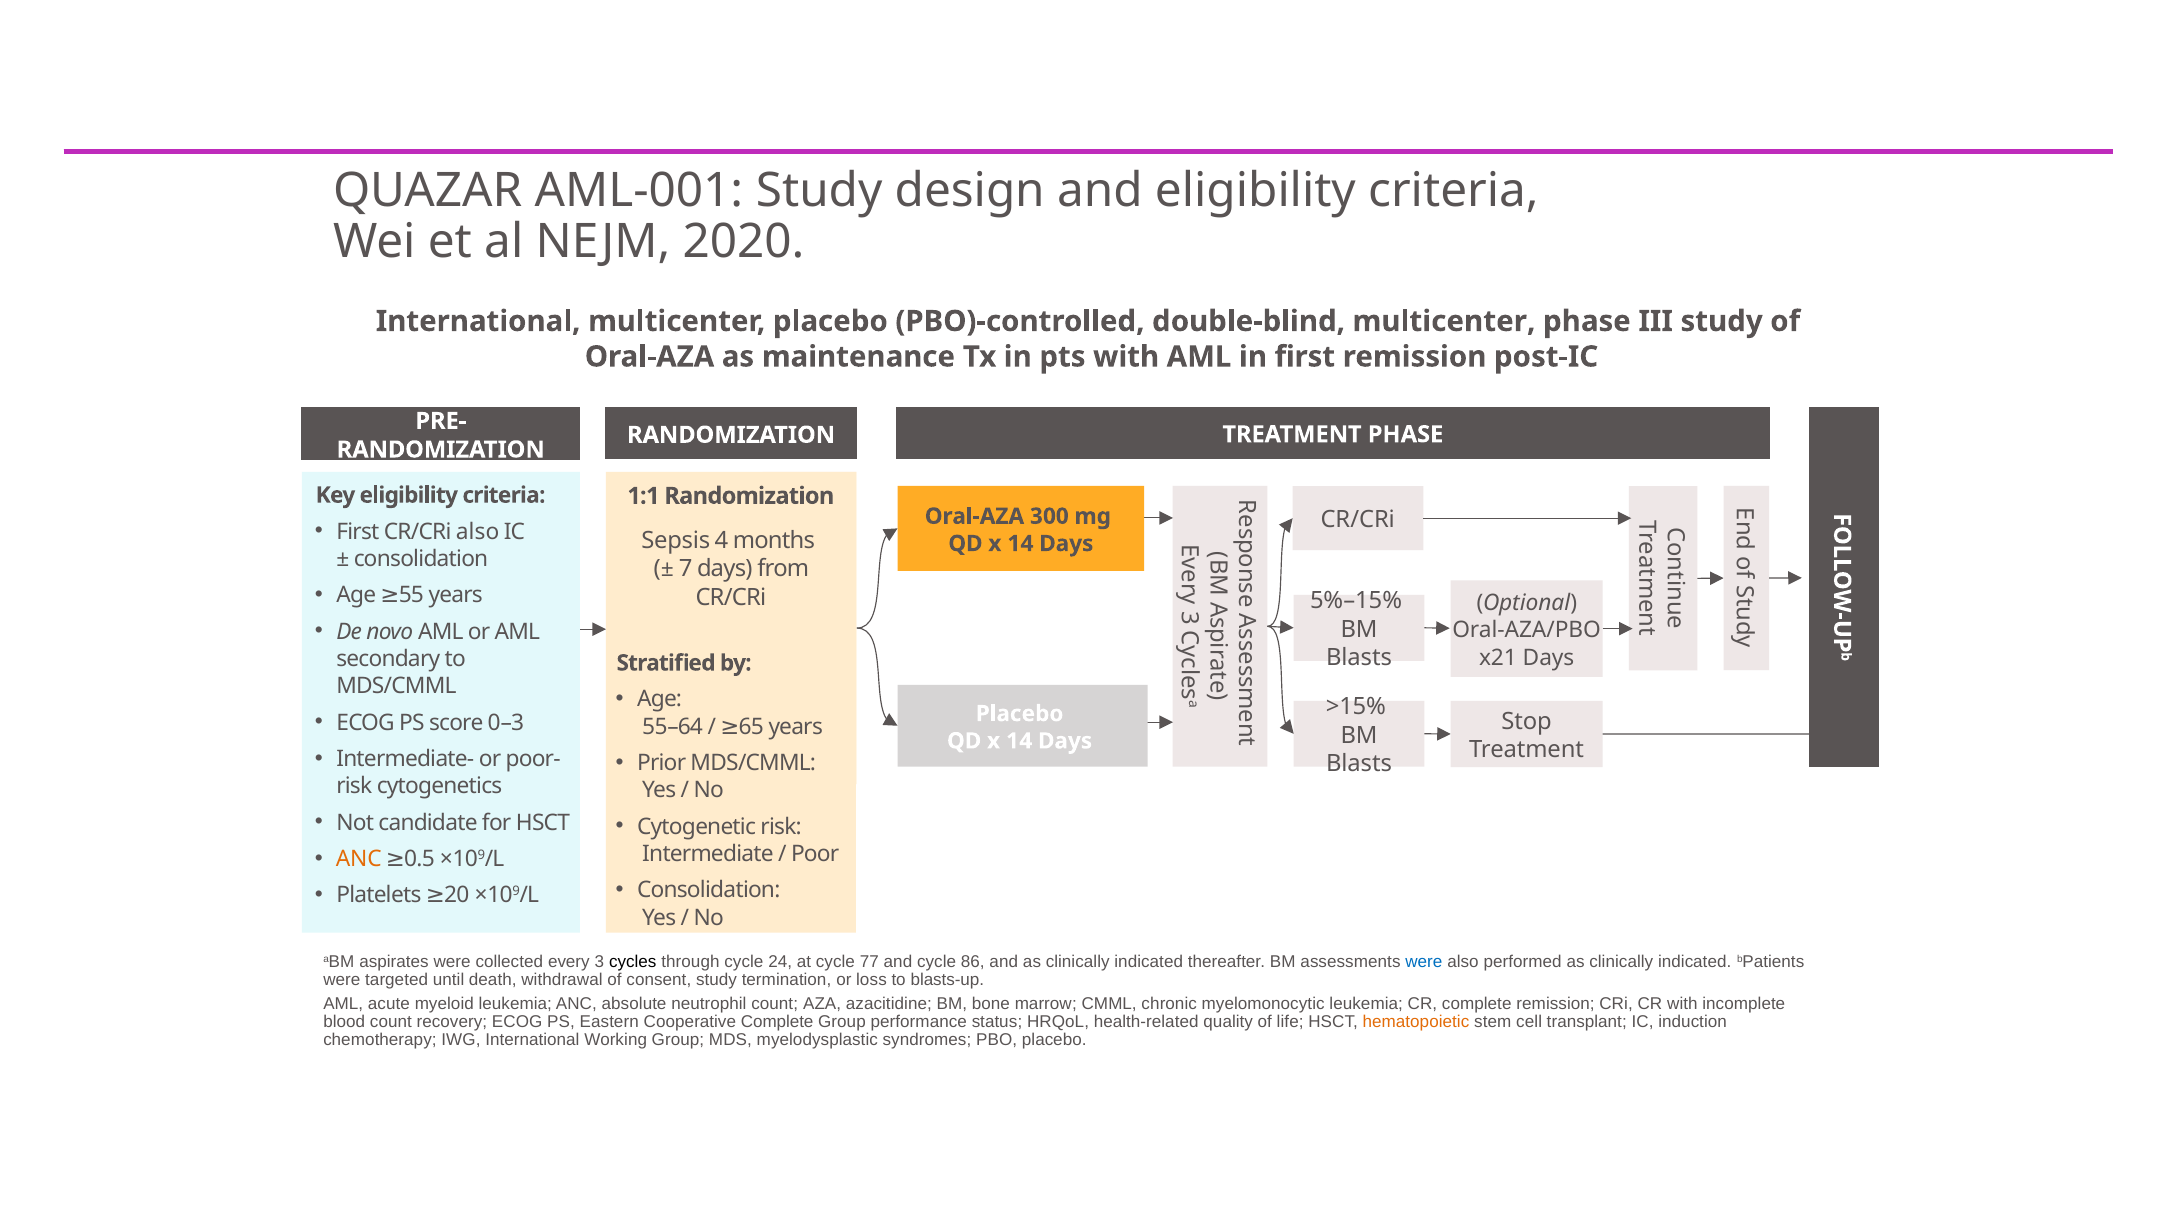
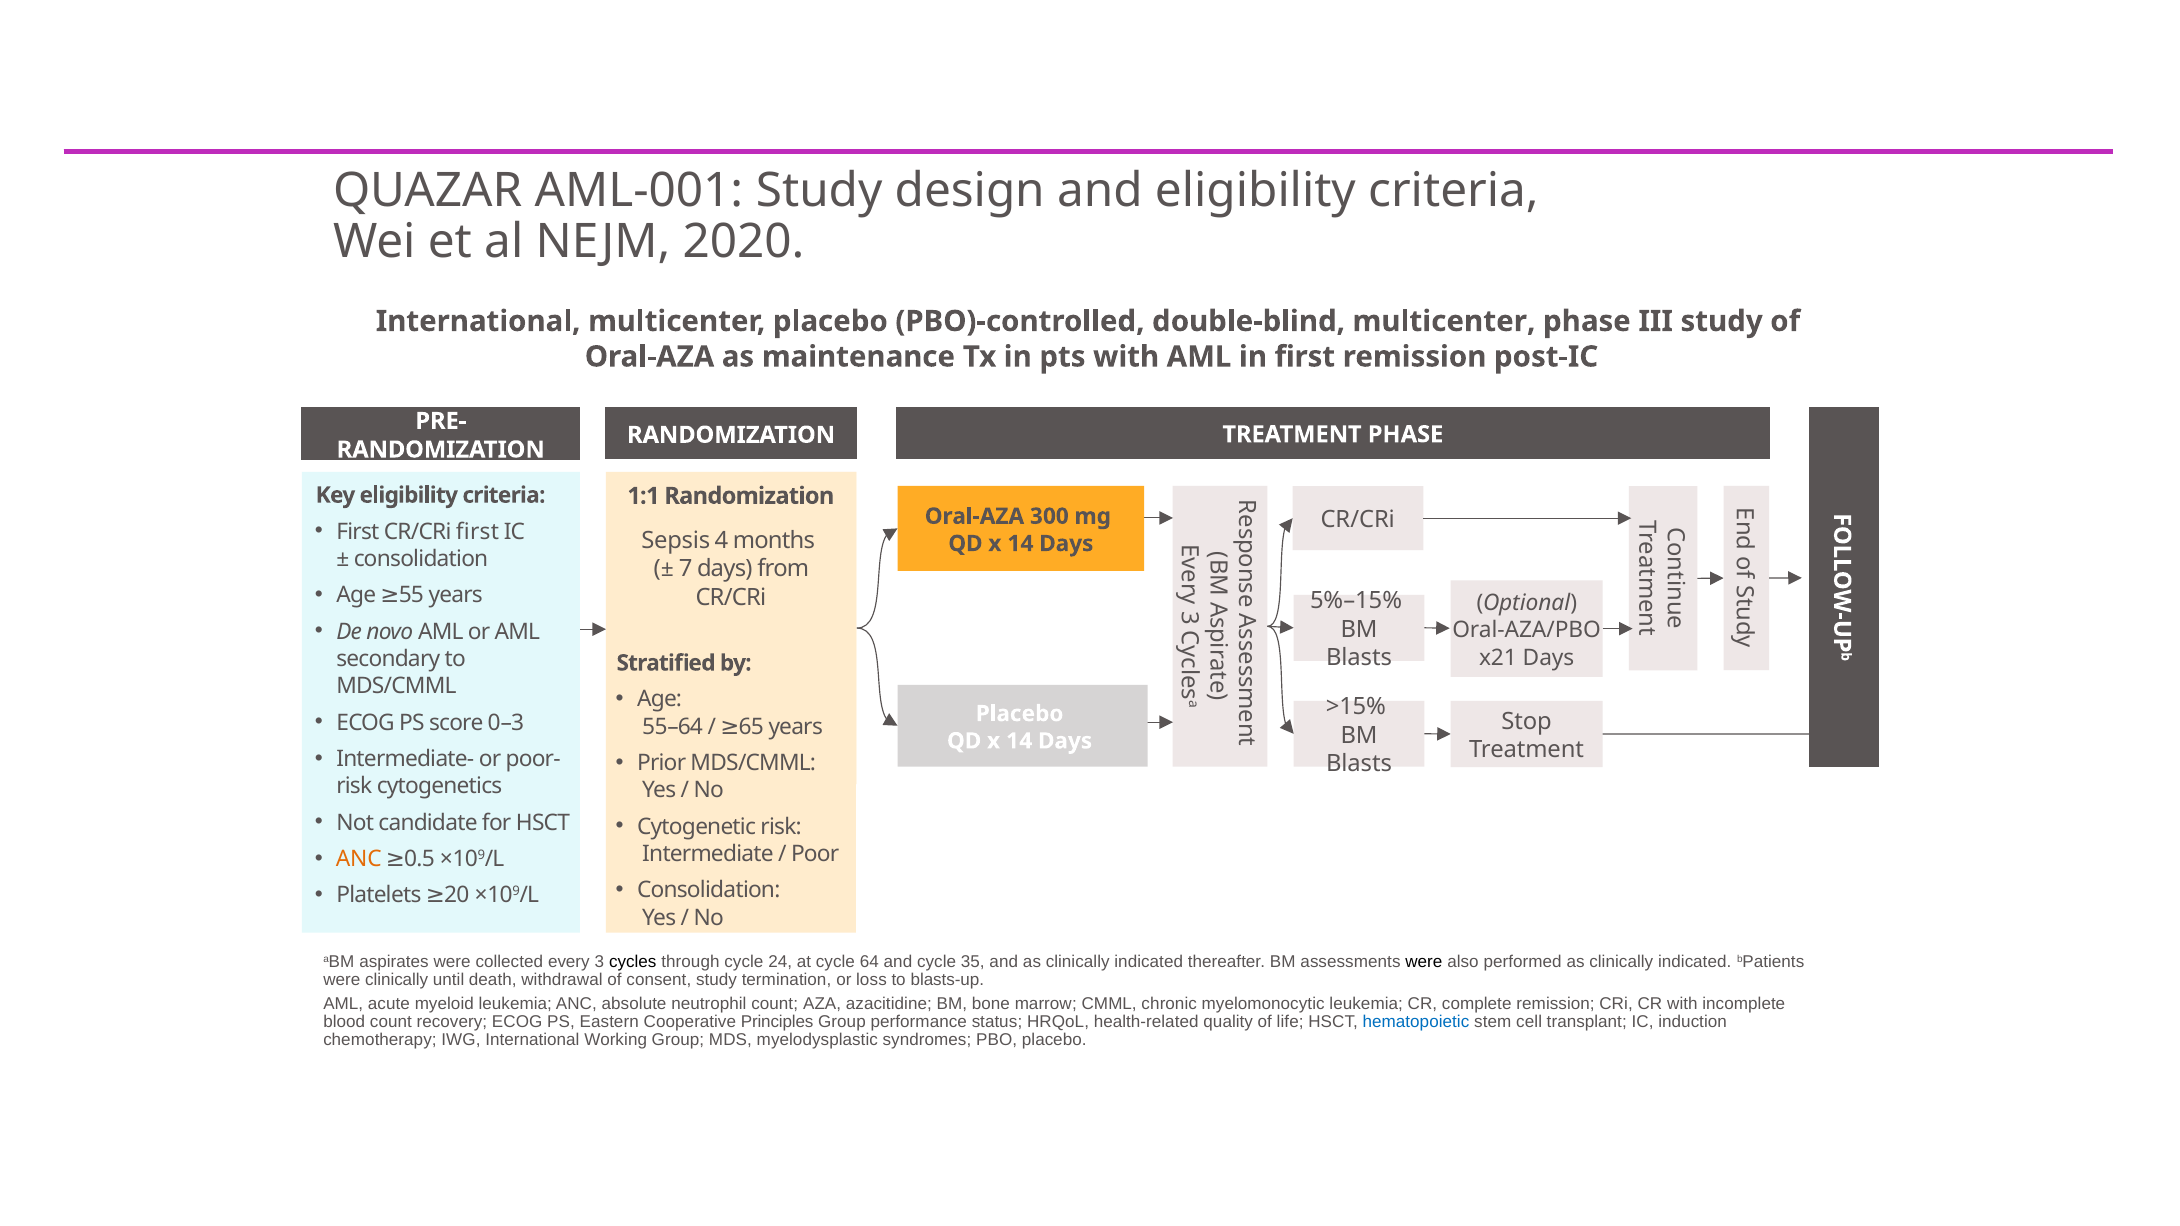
CR/CRi also: also -> first
77: 77 -> 64
86: 86 -> 35
were at (1424, 962) colour: blue -> black
were targeted: targeted -> clinically
Cooperative Complete: Complete -> Principles
hematopoietic colour: orange -> blue
